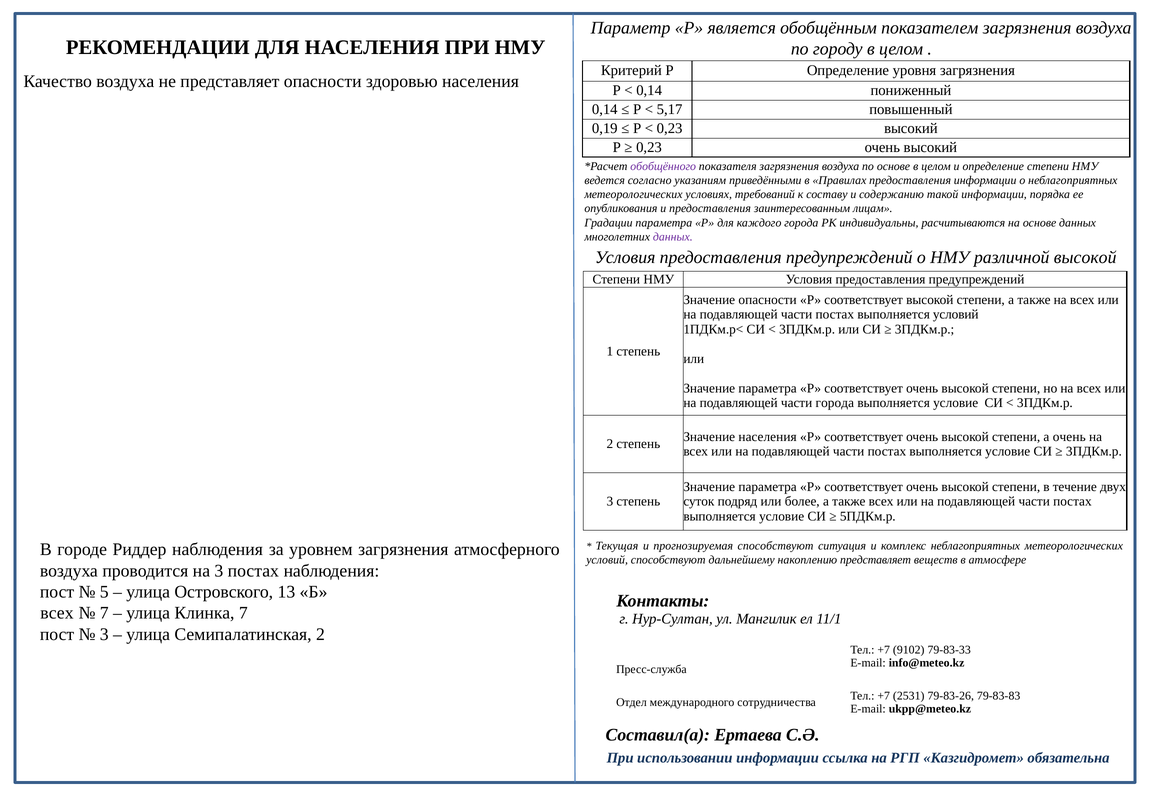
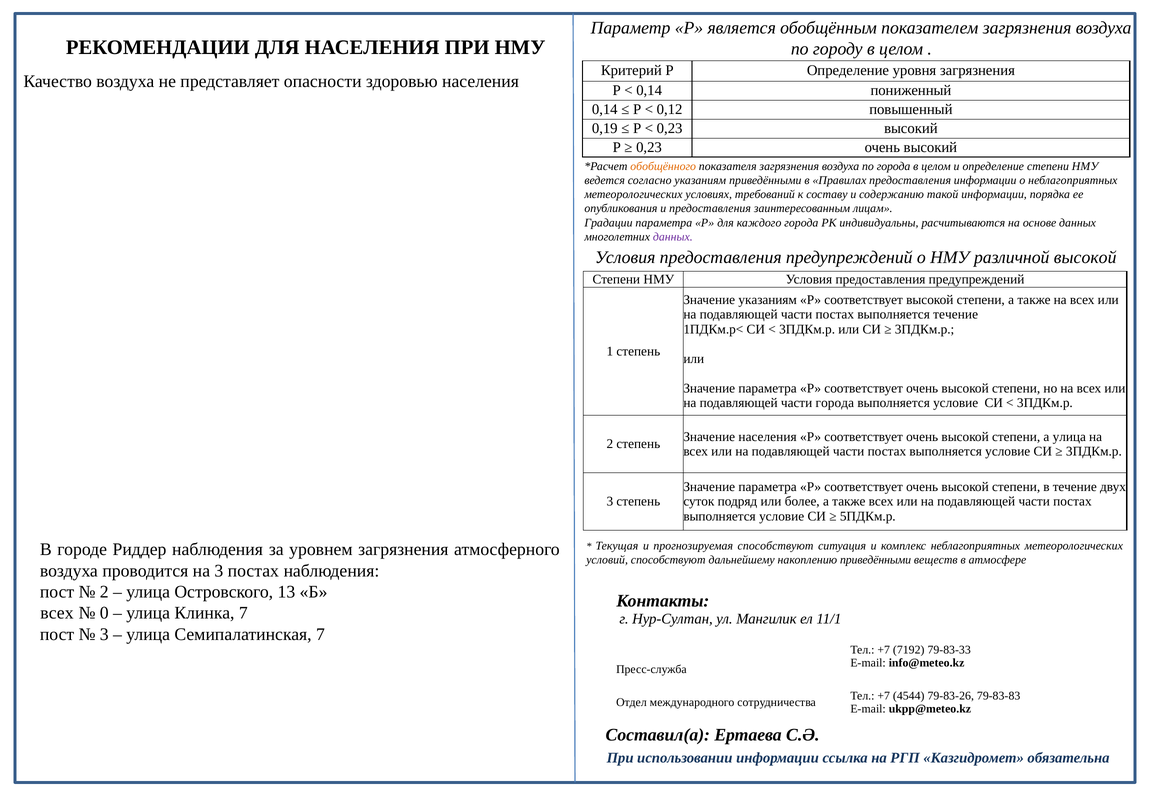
5,17: 5,17 -> 0,12
обобщённого colour: purple -> orange
по основе: основе -> города
Значение опасности: опасности -> указаниям
выполняется условий: условий -> течение
а очень: очень -> улица
накоплению представляет: представляет -> приведёнными
5 at (104, 592): 5 -> 2
7 at (104, 613): 7 -> 0
Семипалатинская 2: 2 -> 7
9102: 9102 -> 7192
2531: 2531 -> 4544
